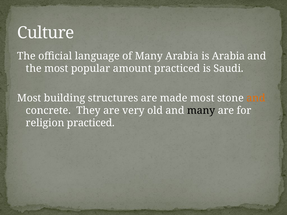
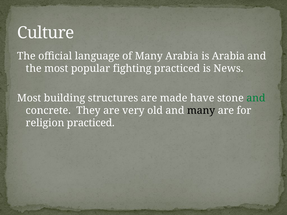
amount: amount -> fighting
Saudi: Saudi -> News
made most: most -> have
and at (256, 98) colour: orange -> green
